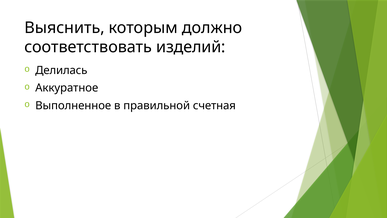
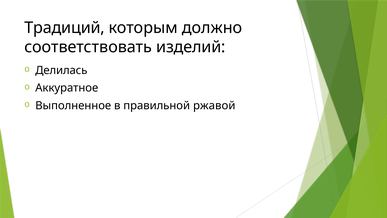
Выяснить: Выяснить -> Традиций
счетная: счетная -> ржавой
